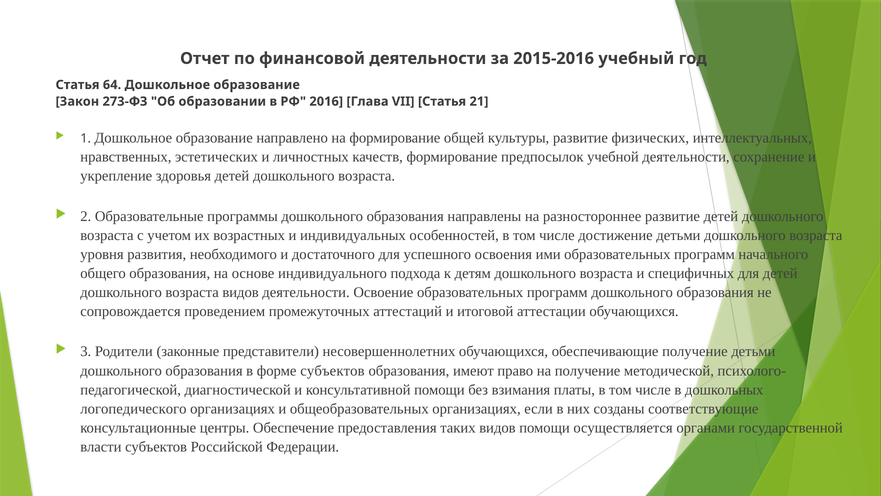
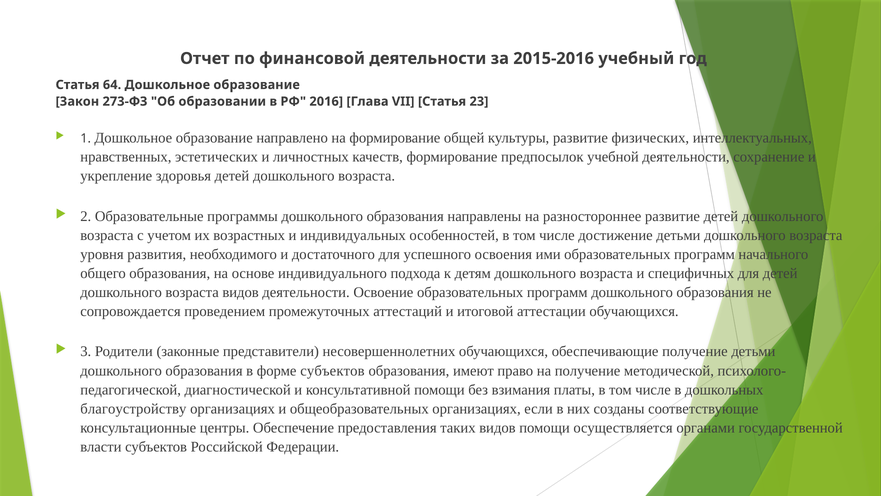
21: 21 -> 23
логопедического: логопедического -> благоустройству
